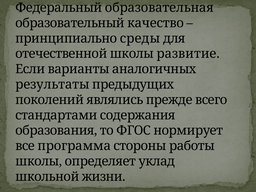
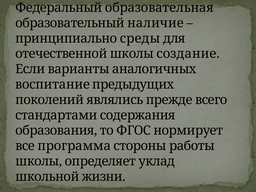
качество: качество -> наличие
развитие: развитие -> создание
результаты: результаты -> воспитание
